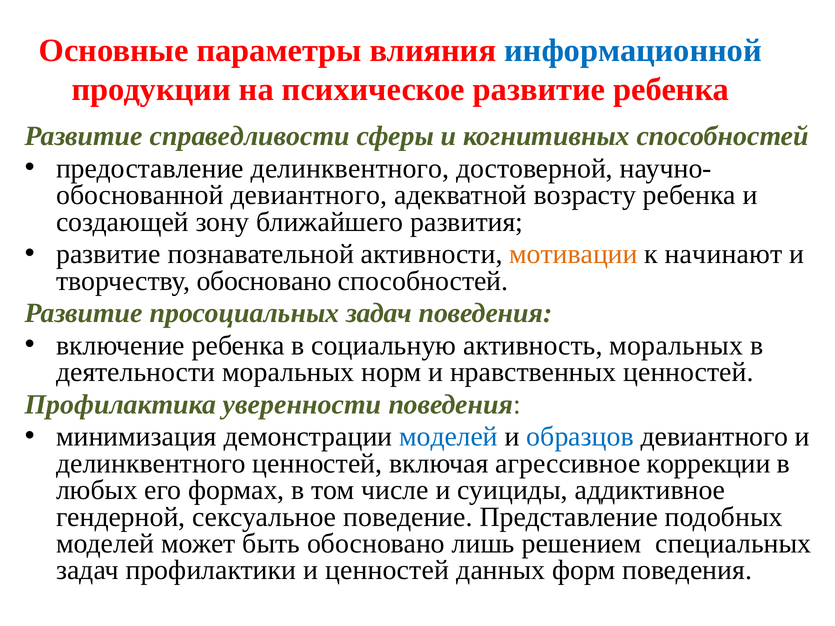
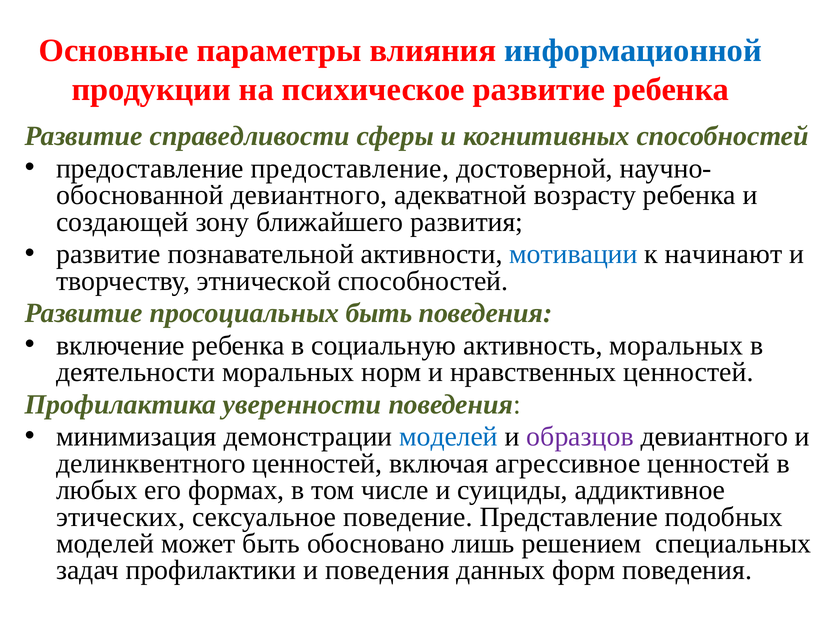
предоставление делинквентного: делинквентного -> предоставление
мотивации colour: orange -> blue
творчеству обосновано: обосновано -> этнической
просоциальных задач: задач -> быть
образцов colour: blue -> purple
агрессивное коррекции: коррекции -> ценностей
гендерной: гендерной -> этических
и ценностей: ценностей -> поведения
